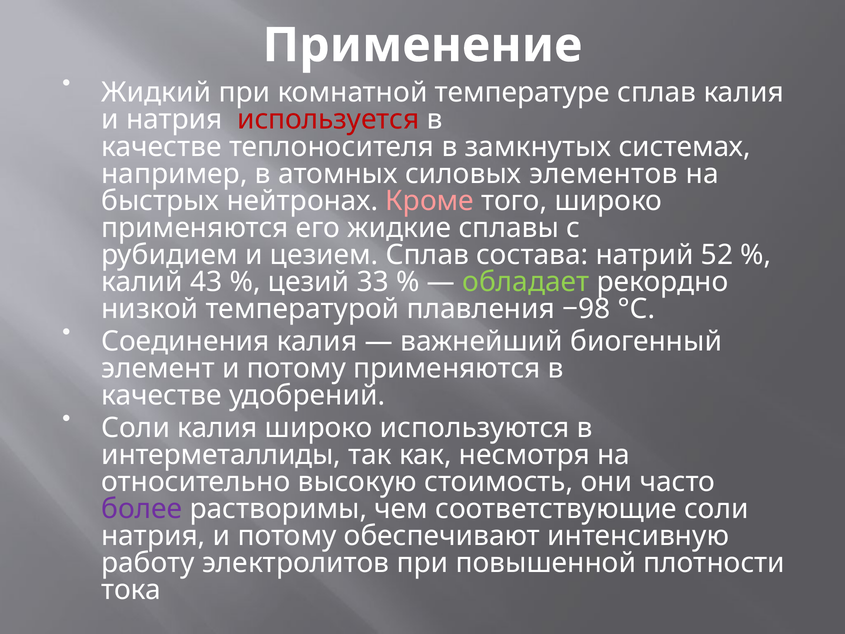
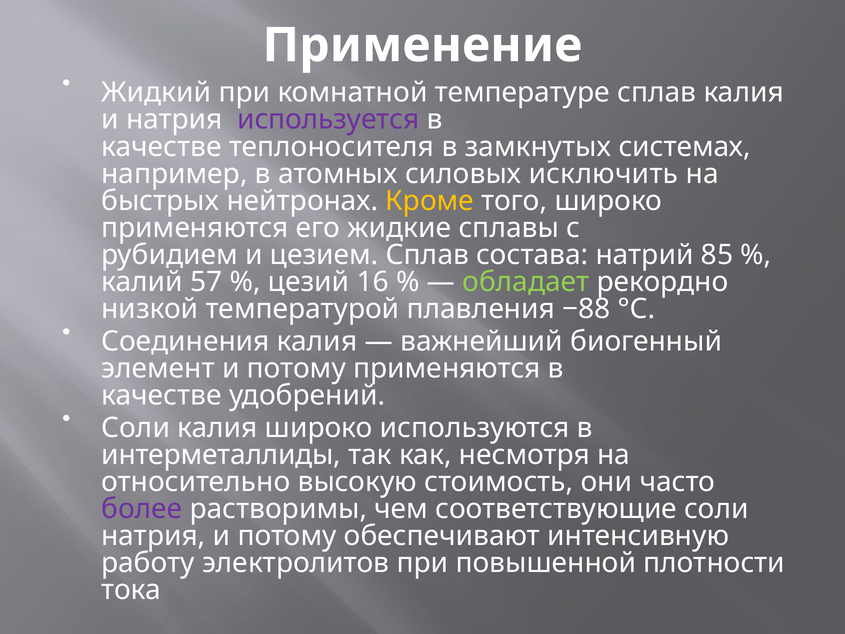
используется colour: red -> purple
элементов: элементов -> исключить
Кроме colour: pink -> yellow
52: 52 -> 85
43: 43 -> 57
33: 33 -> 16
−98: −98 -> −88
